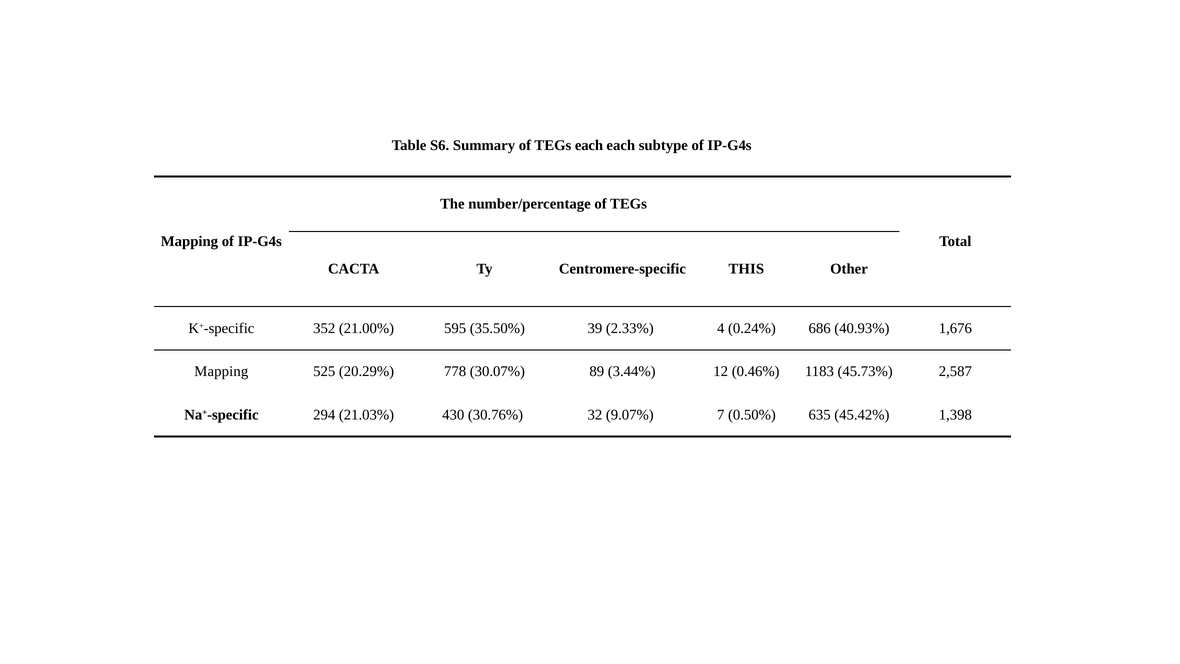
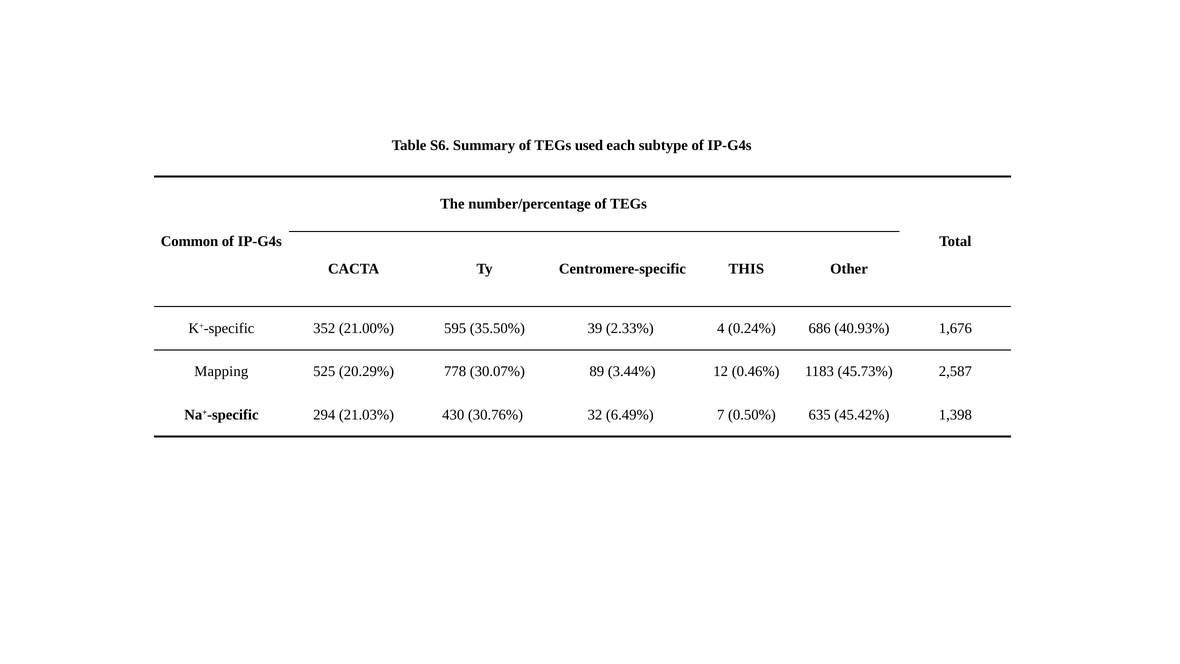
TEGs each: each -> used
Mapping at (189, 241): Mapping -> Common
9.07%: 9.07% -> 6.49%
